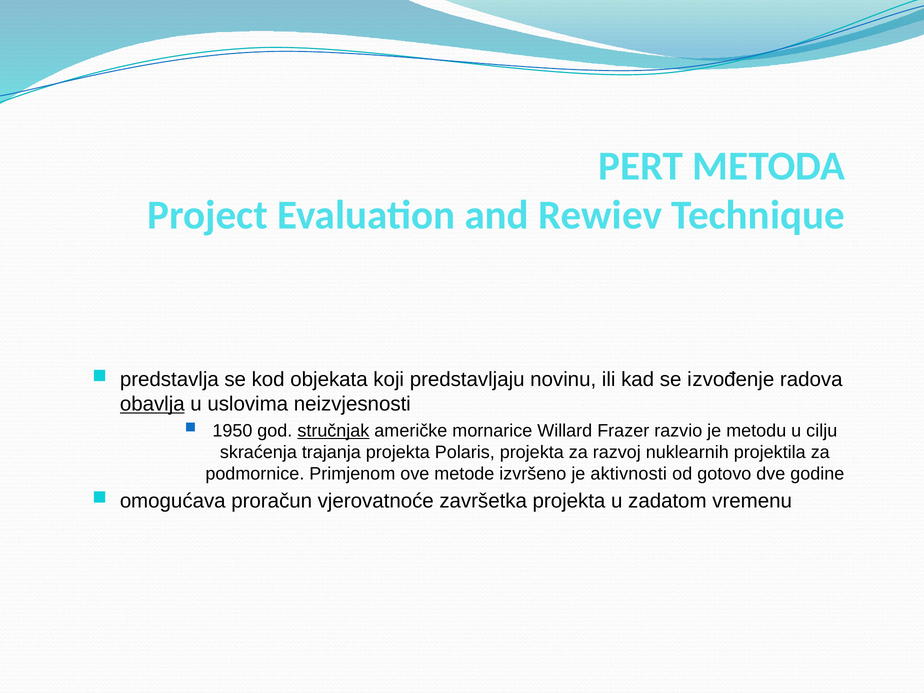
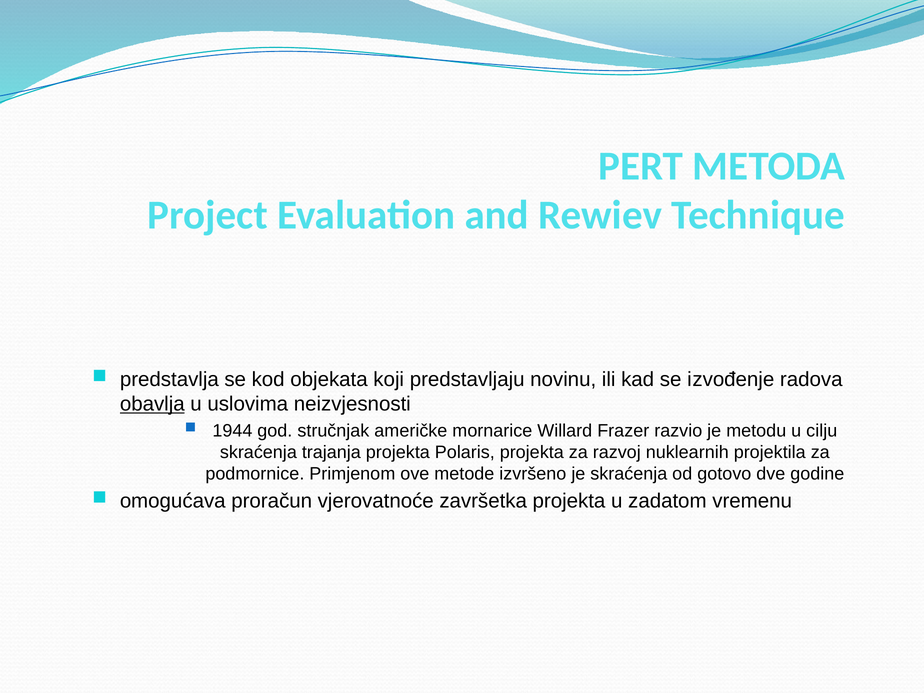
1950: 1950 -> 1944
stručnjak underline: present -> none
je aktivnosti: aktivnosti -> skraćenja
